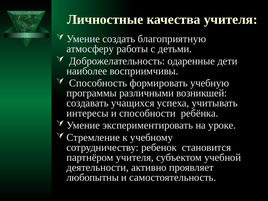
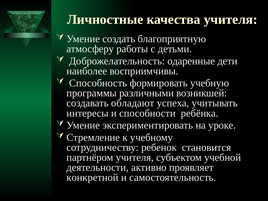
учащихся: учащихся -> обладают
любопытны: любопытны -> конкретной
